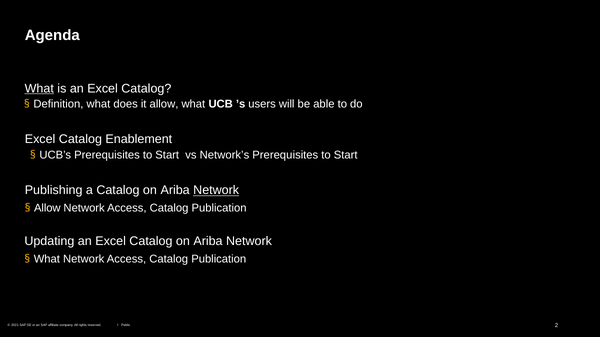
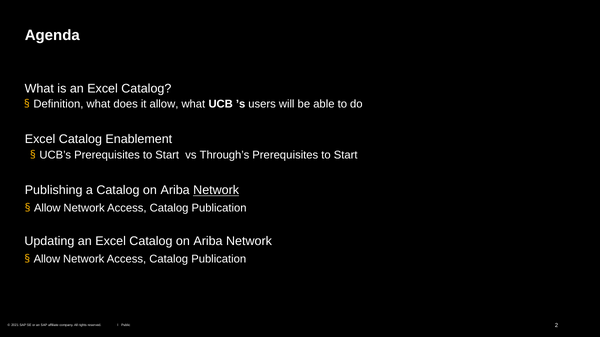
What at (39, 89) underline: present -> none
Network’s: Network’s -> Through’s
What at (47, 259): What -> Allow
